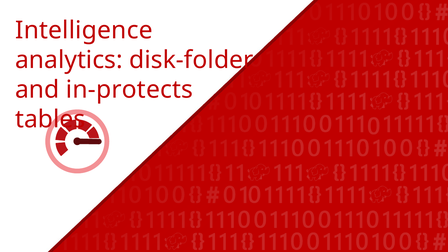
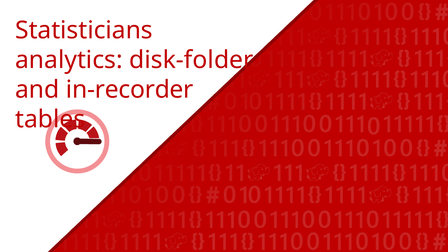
Intelligence: Intelligence -> Statisticians
in-protects: in-protects -> in-recorder
